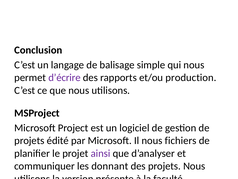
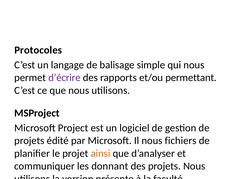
Conclusion: Conclusion -> Protocoles
et/ou production: production -> permettant
ainsi colour: purple -> orange
